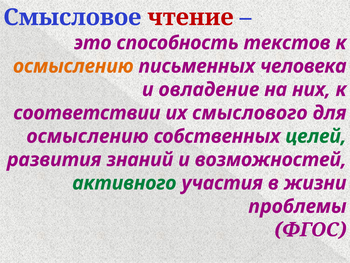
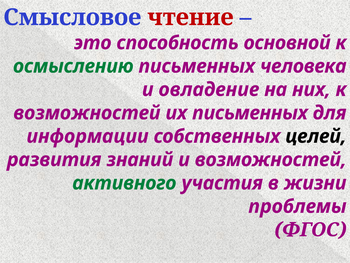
текстов: текстов -> основной
осмыслению at (73, 66) colour: orange -> green
соответствии at (87, 113): соответствии -> возможностей
их смыслового: смыслового -> письменных
осмыслению at (88, 136): осмыслению -> информации
целей colour: green -> black
